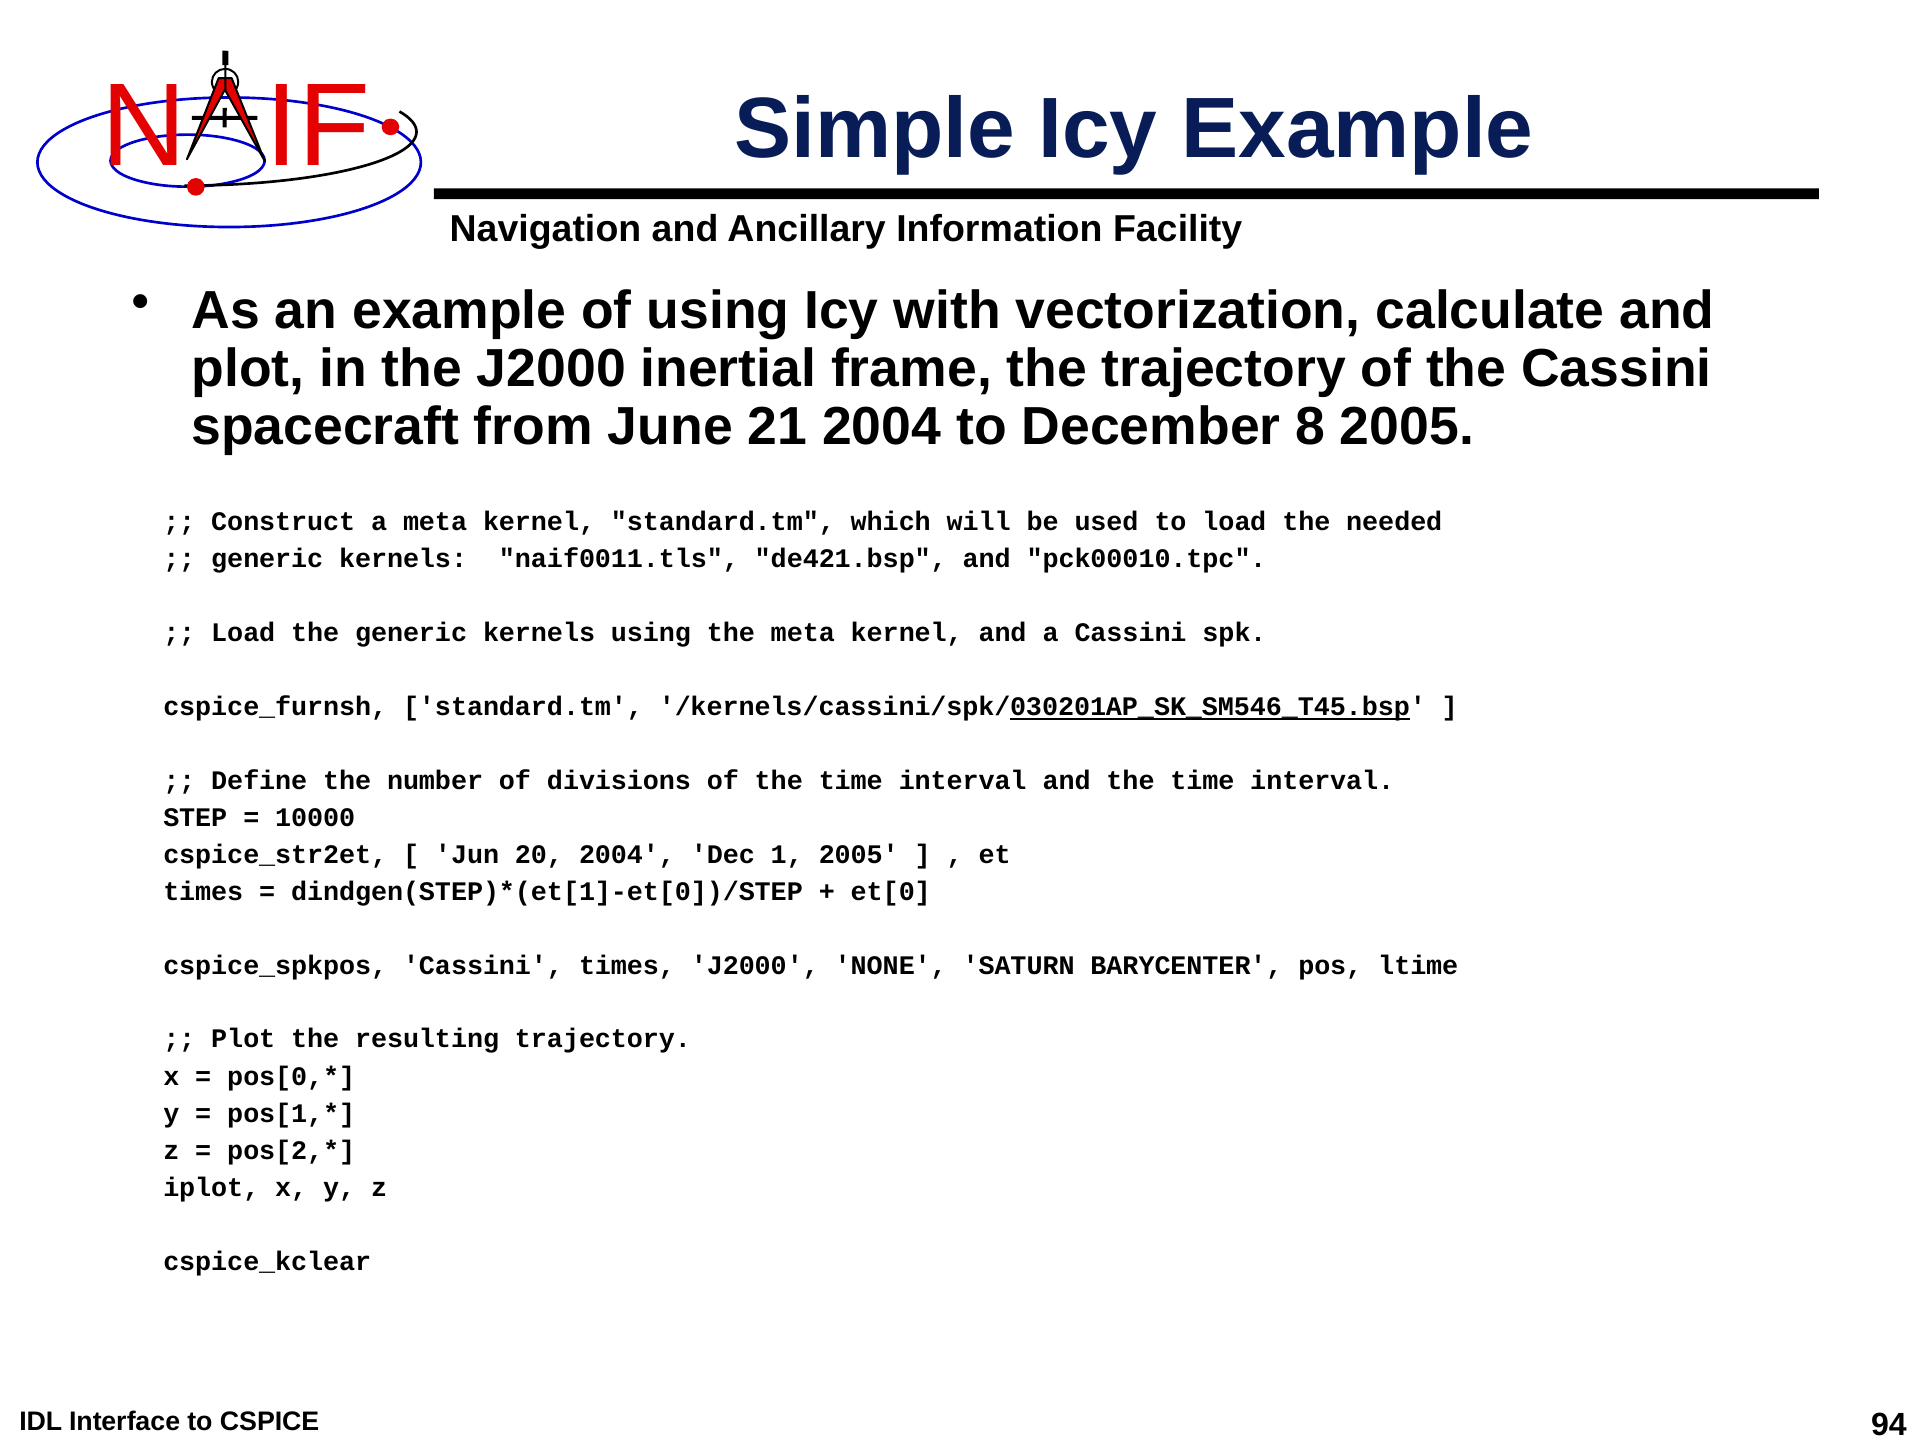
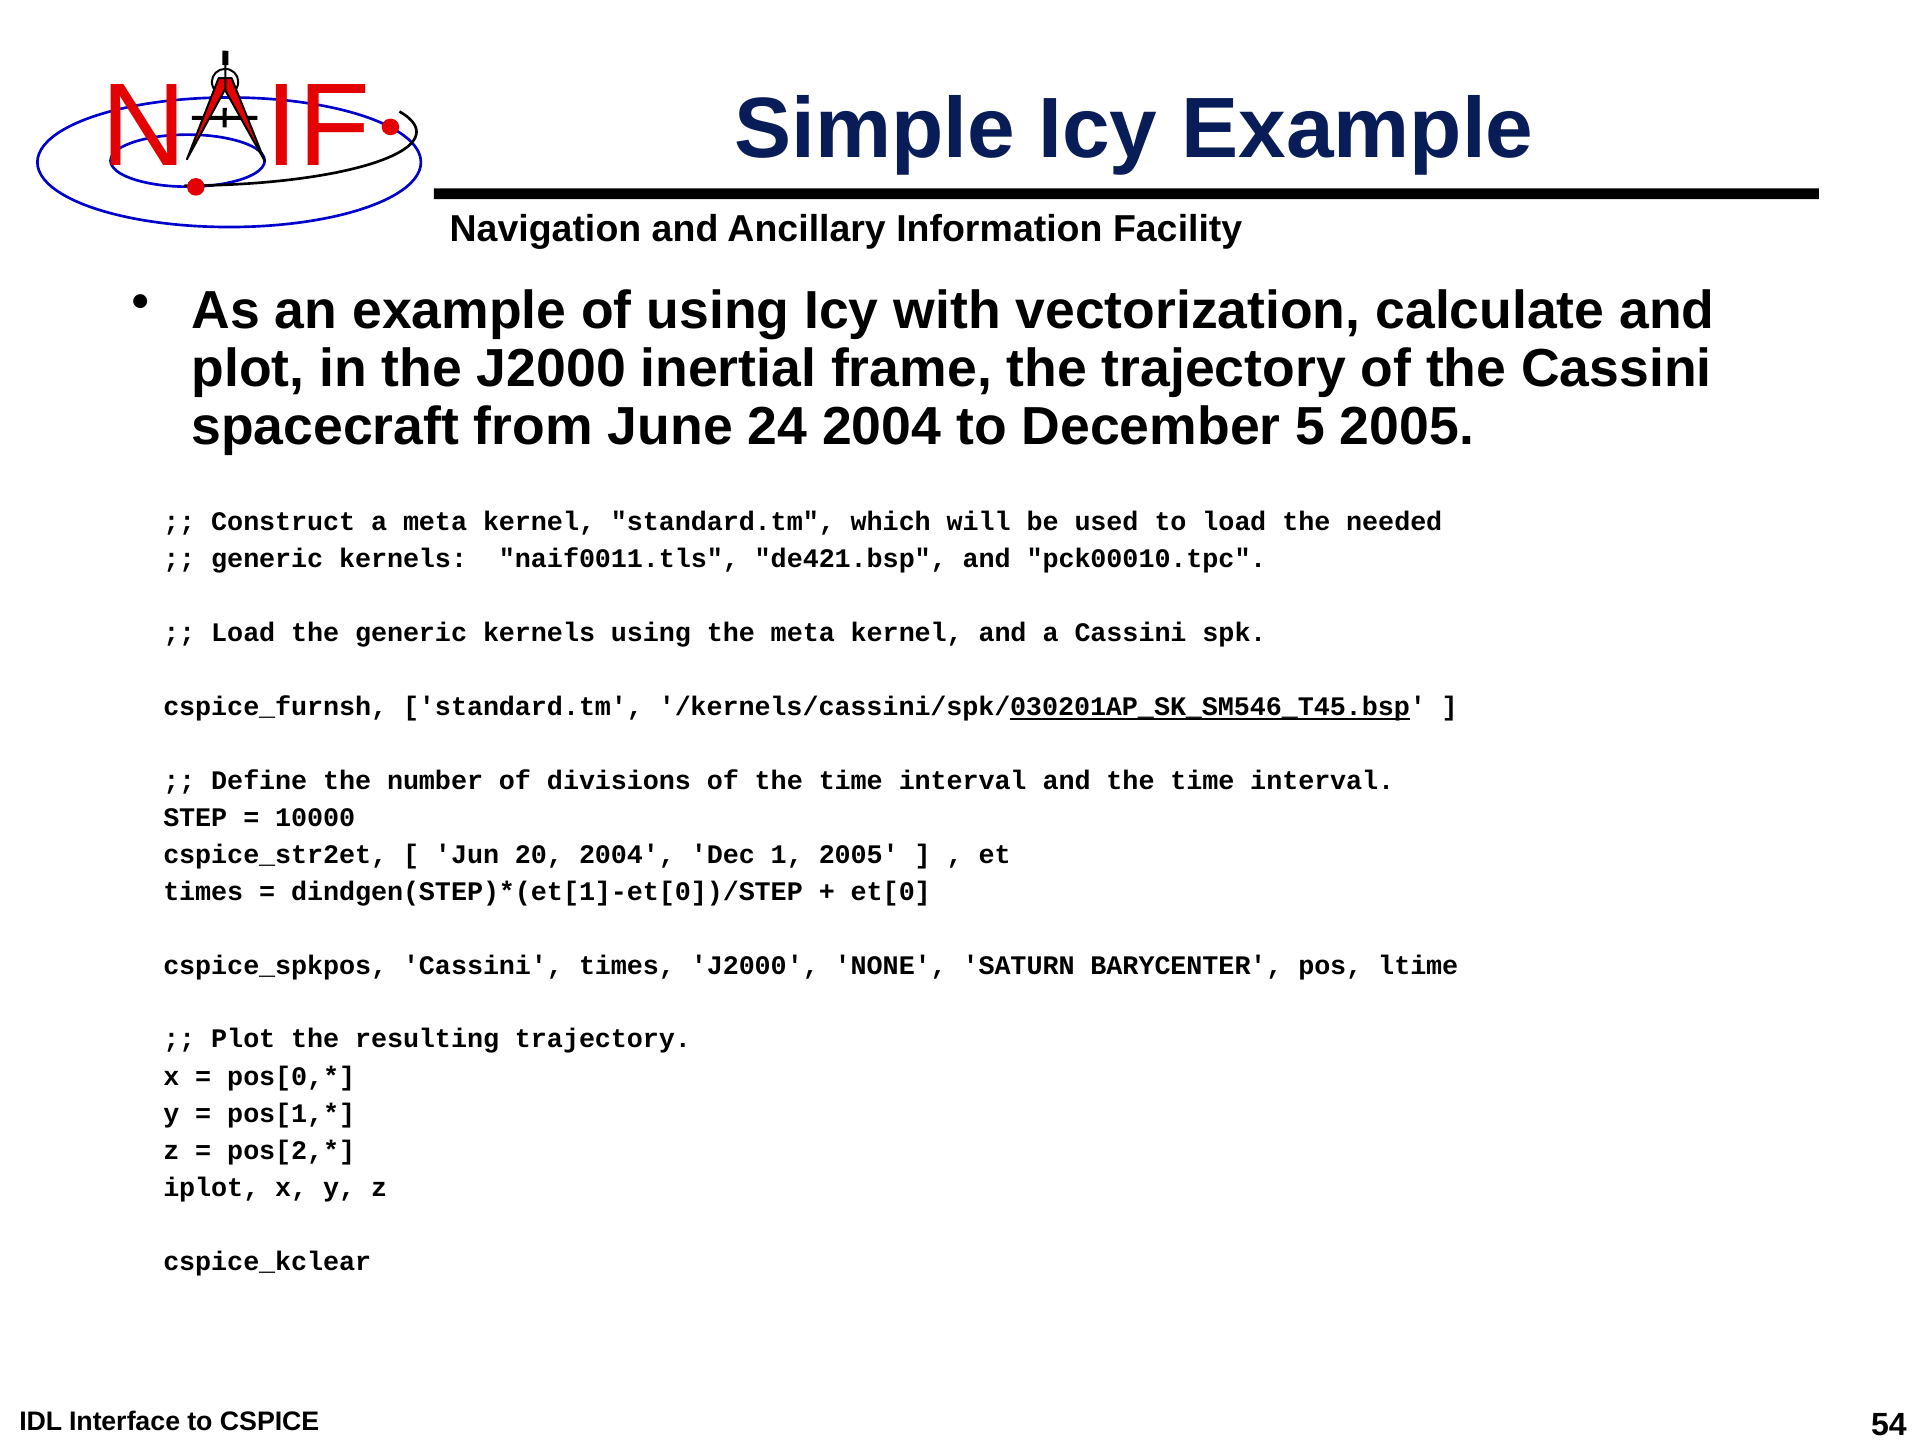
21: 21 -> 24
8: 8 -> 5
94: 94 -> 54
